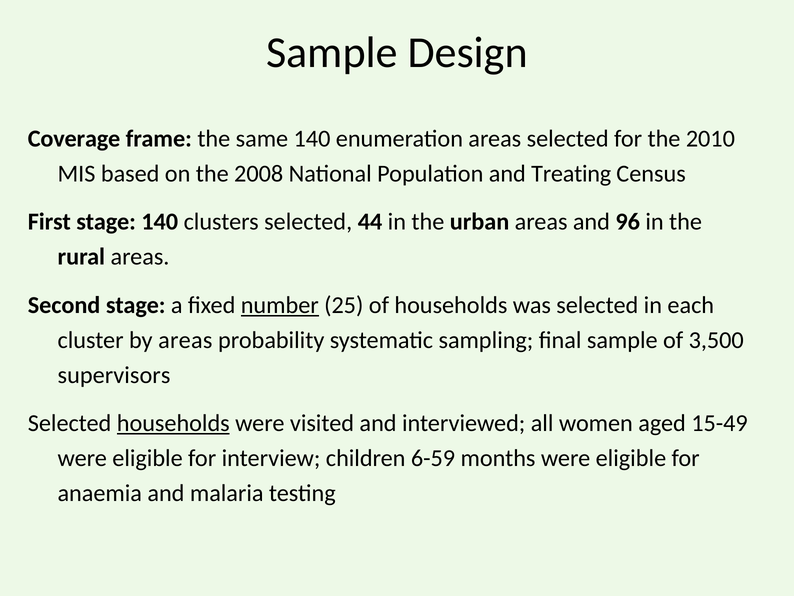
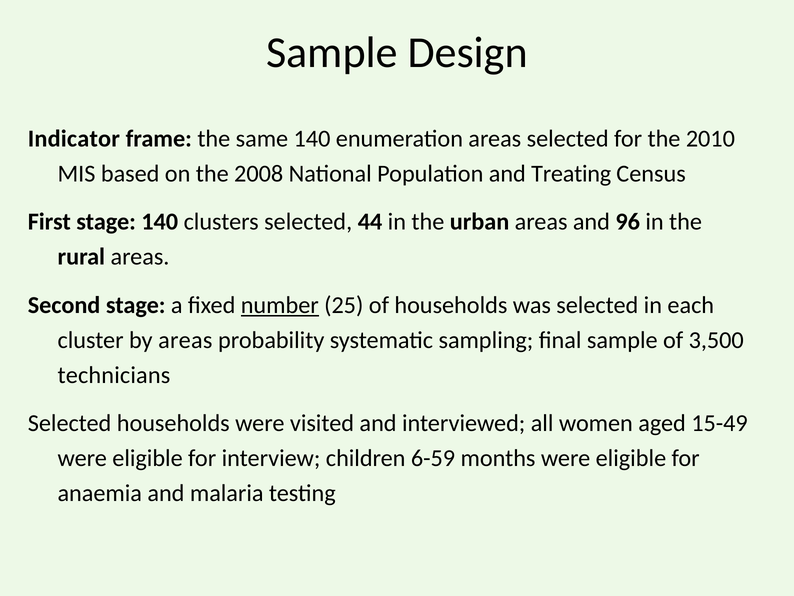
Coverage: Coverage -> Indicator
supervisors: supervisors -> technicians
households at (173, 423) underline: present -> none
